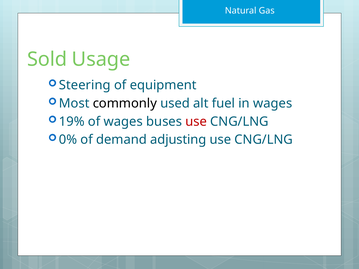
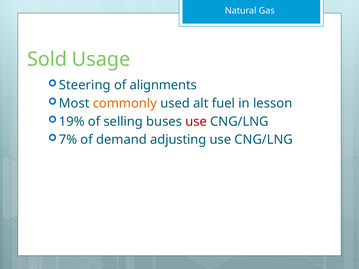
equipment: equipment -> alignments
commonly colour: black -> orange
in wages: wages -> lesson
of wages: wages -> selling
0%: 0% -> 7%
